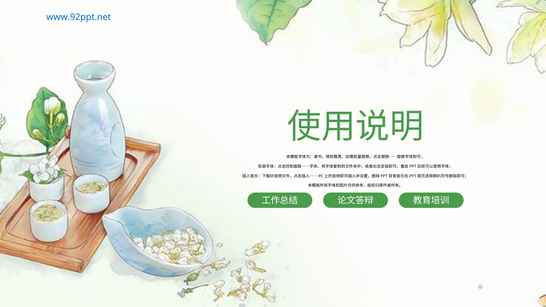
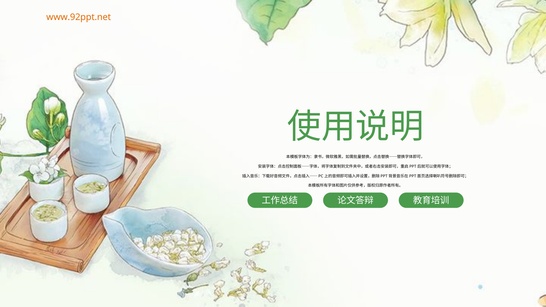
www.92ppt.net colour: blue -> orange
